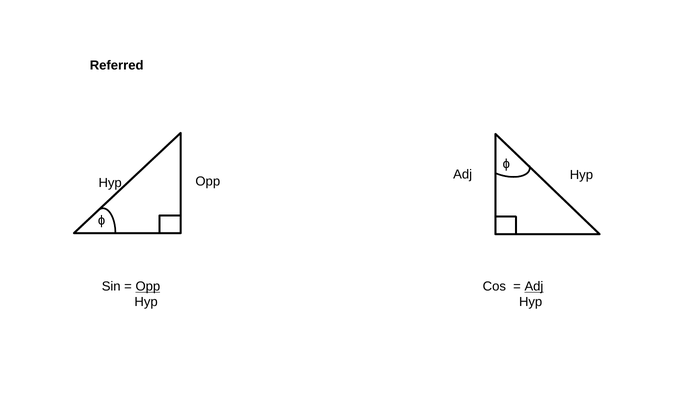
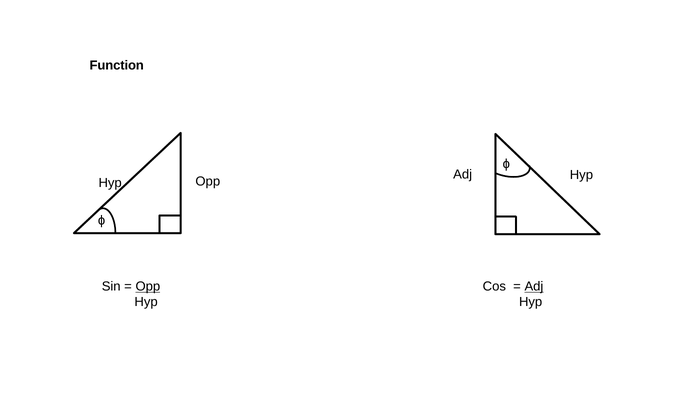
Referred: Referred -> Function
